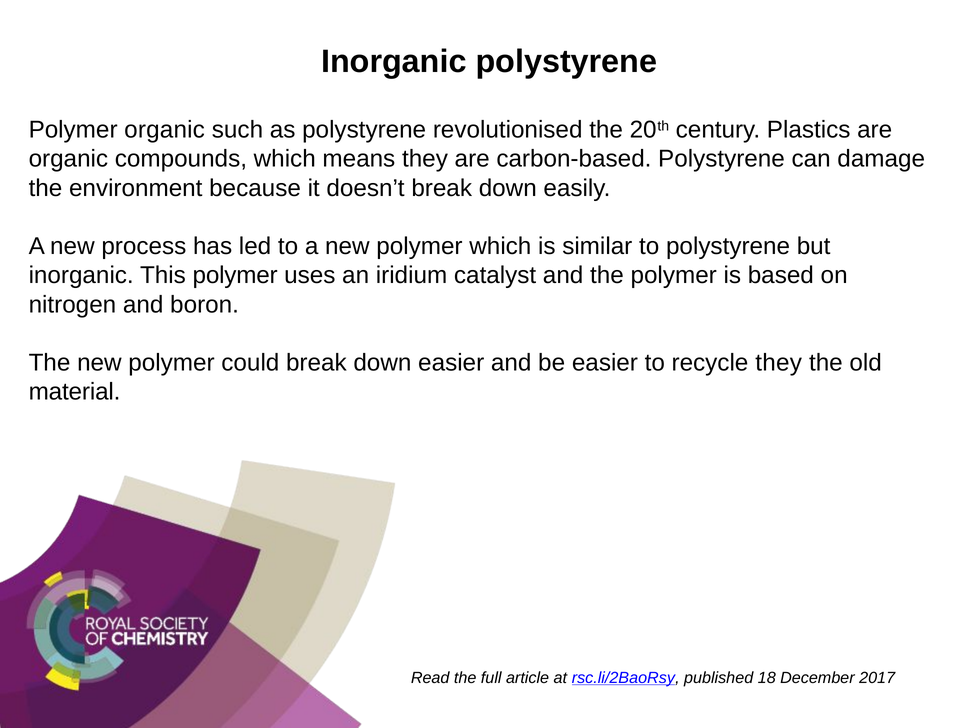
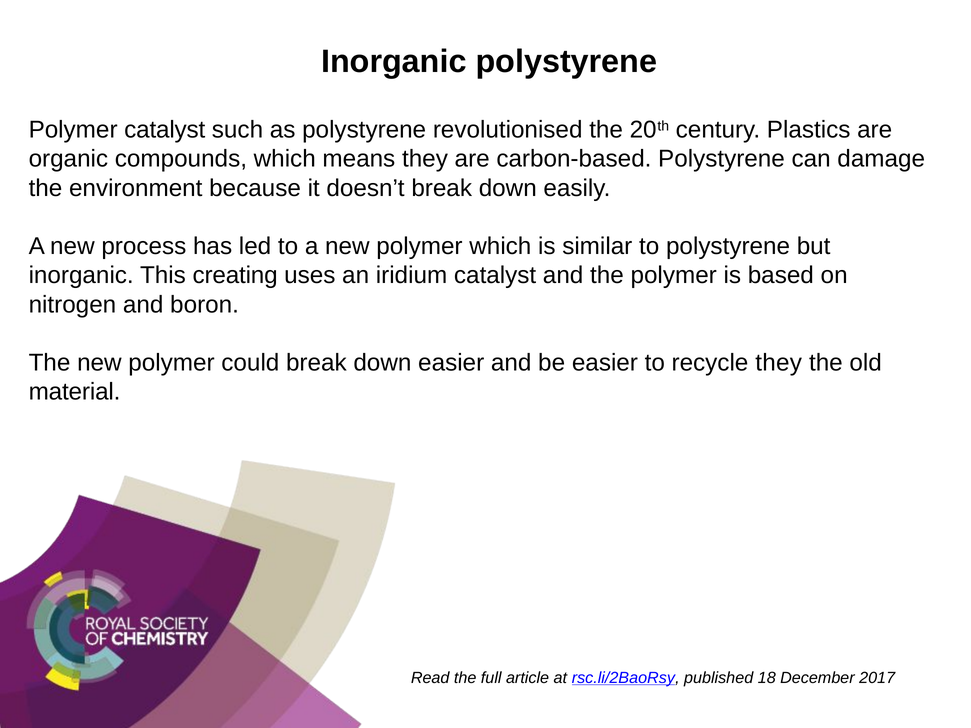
Polymer organic: organic -> catalyst
This polymer: polymer -> creating
